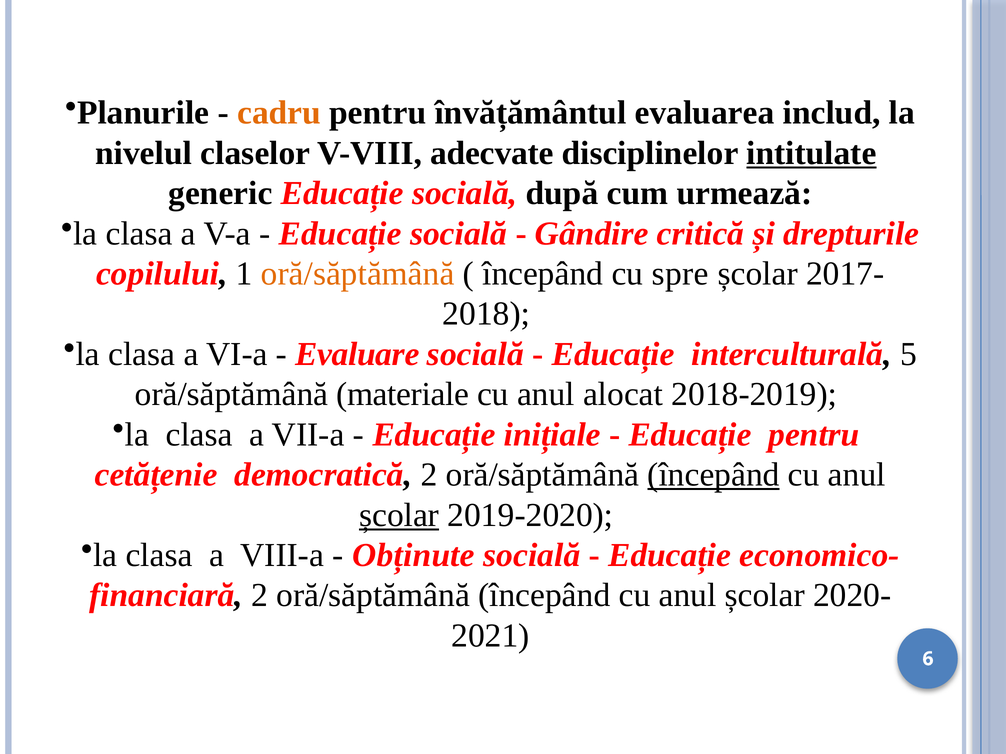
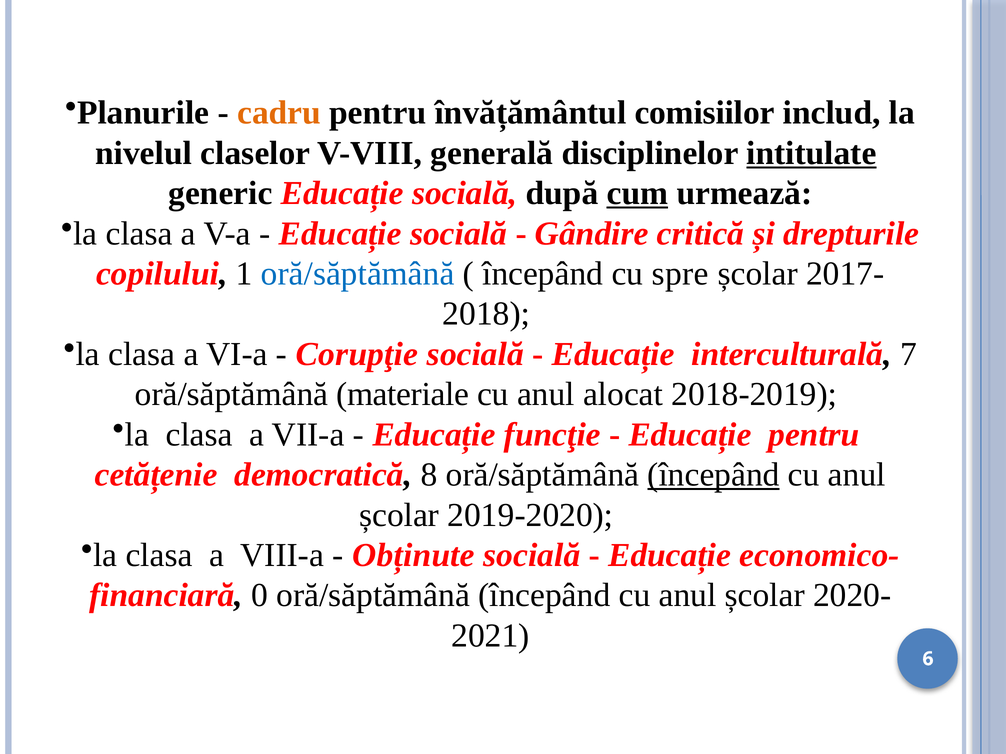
evaluarea: evaluarea -> comisiilor
adecvate: adecvate -> generală
cum underline: none -> present
oră/săptămână at (358, 274) colour: orange -> blue
Evaluare: Evaluare -> Corupţie
5: 5 -> 7
inițiale: inițiale -> funcţie
democratică 2: 2 -> 8
școlar at (399, 515) underline: present -> none
2 at (260, 596): 2 -> 0
